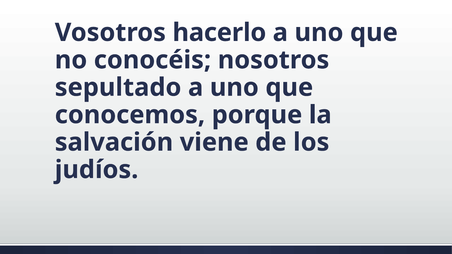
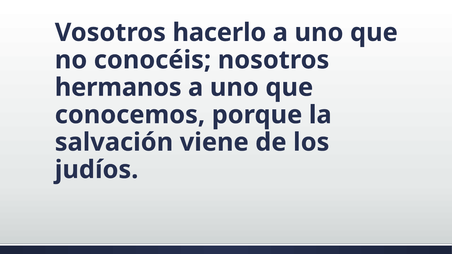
sepultado: sepultado -> hermanos
